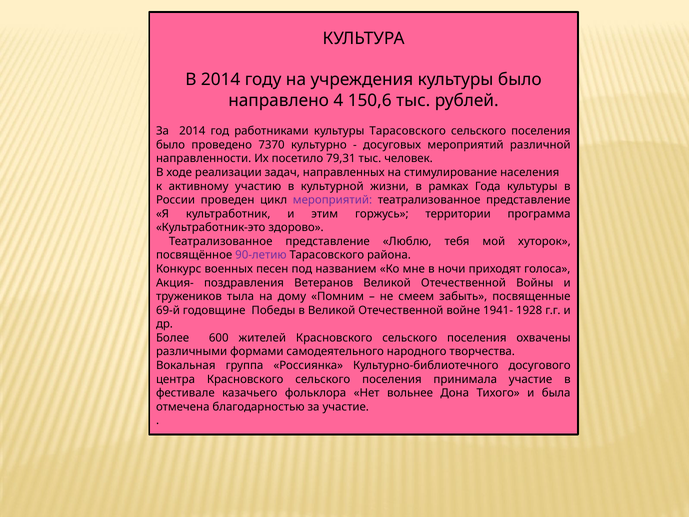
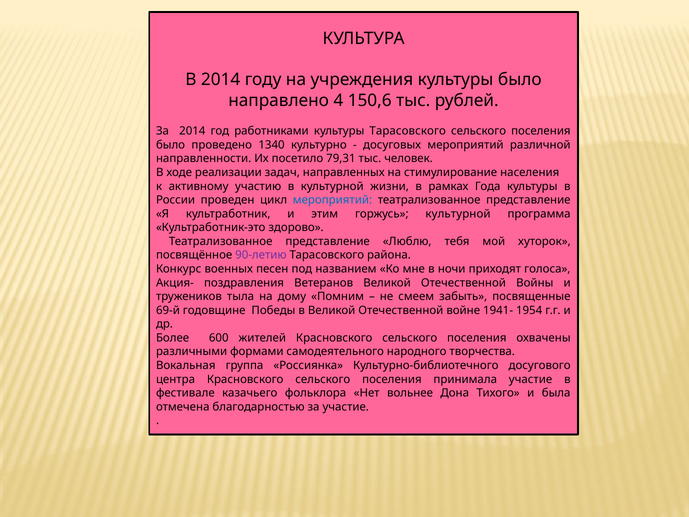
7370: 7370 -> 1340
мероприятий at (332, 200) colour: purple -> blue
горжусь территории: территории -> культурной
1928: 1928 -> 1954
